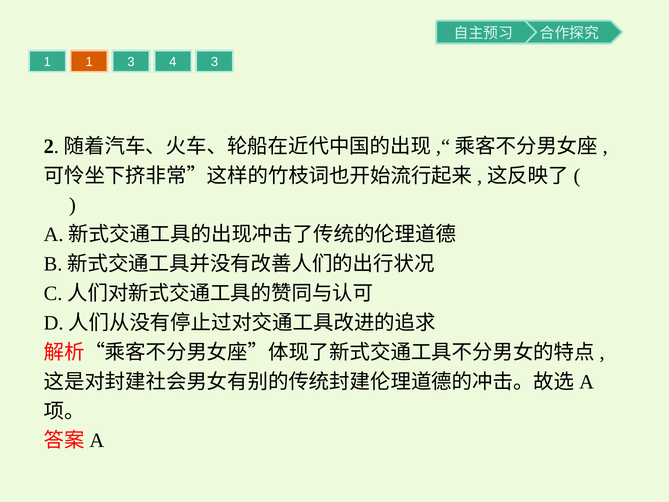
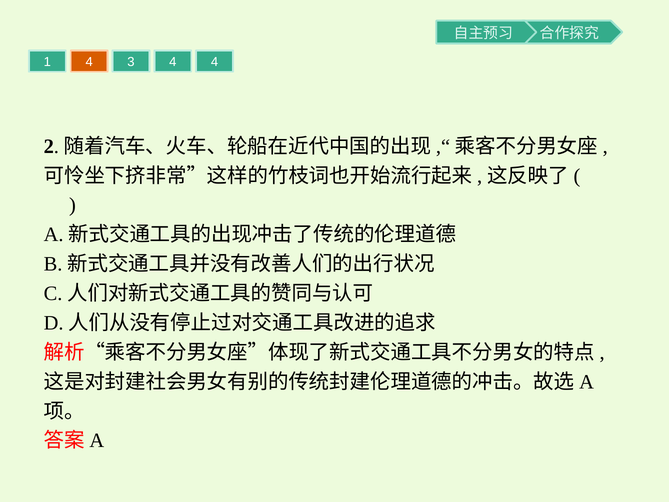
1 1: 1 -> 4
4 3: 3 -> 4
